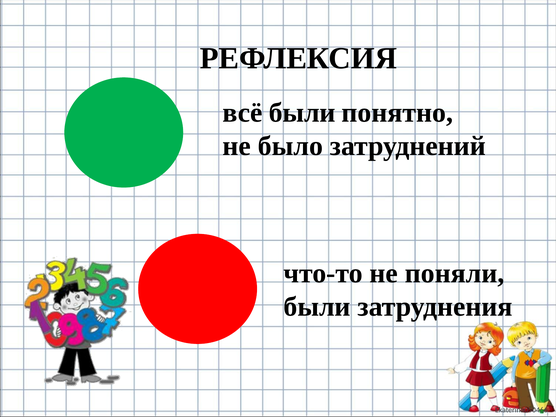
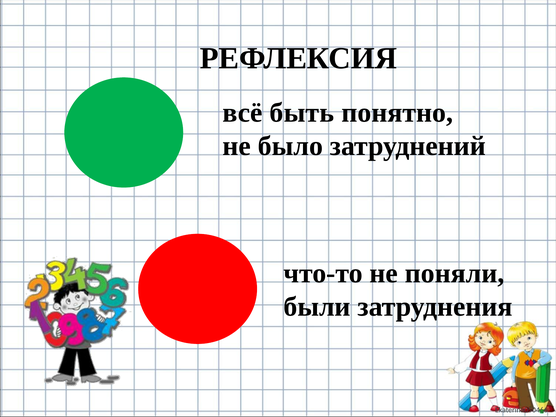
всё были: были -> быть
